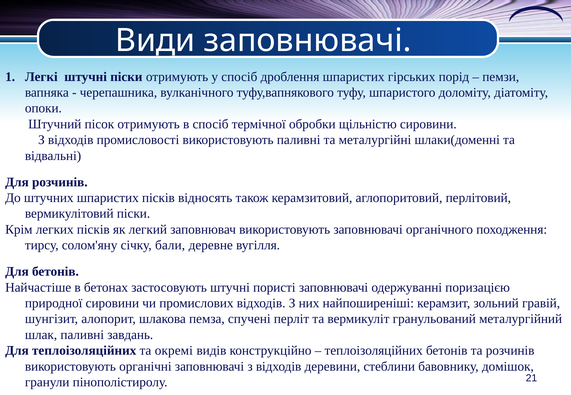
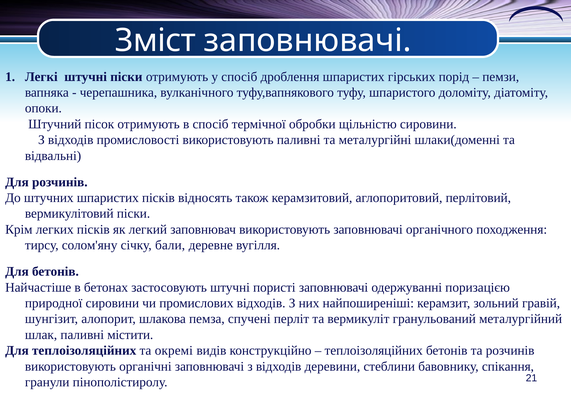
Види: Види -> Зміст
завдань: завдань -> містити
домішок: домішок -> спікання
